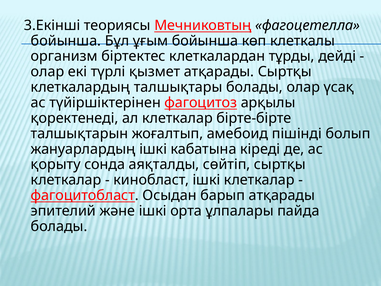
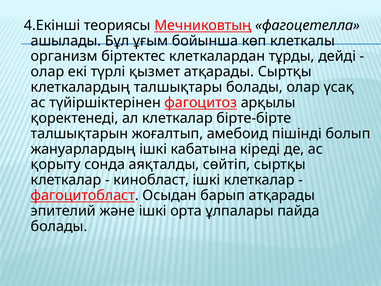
3.Екінші: 3.Екінші -> 4.Екінші
бойынша at (66, 41): бойынша -> ашылады
